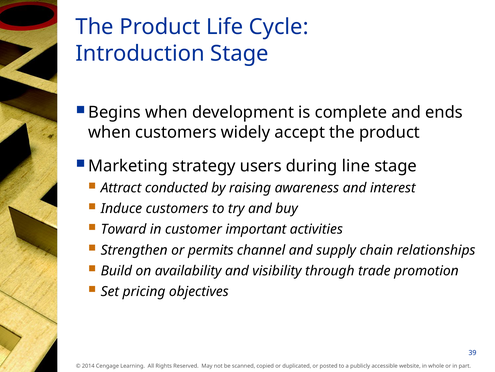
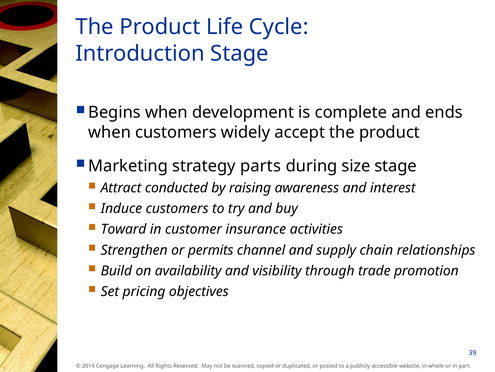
users: users -> parts
line: line -> size
important: important -> insurance
